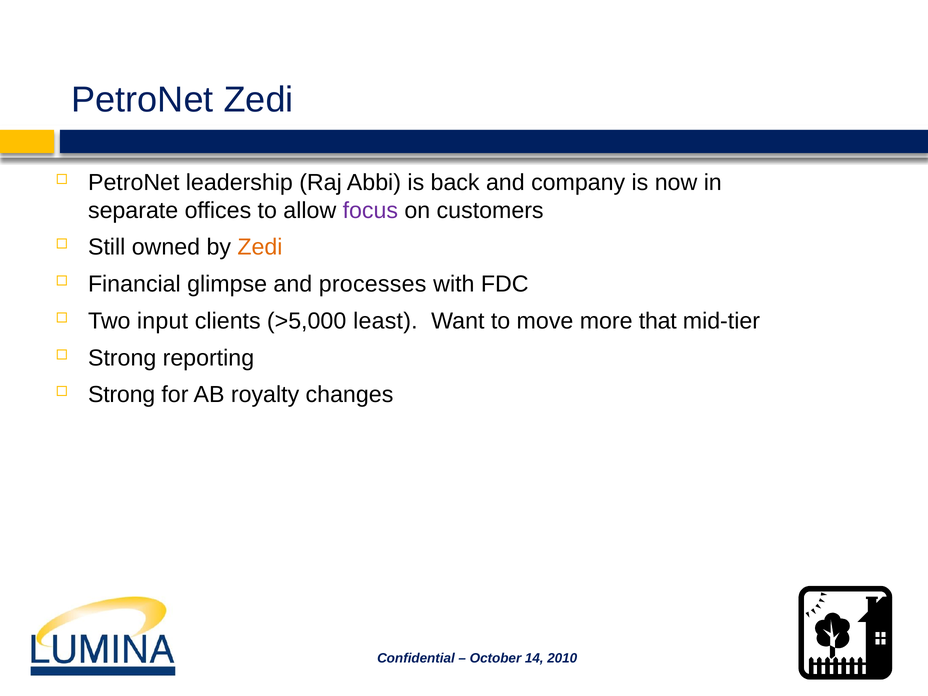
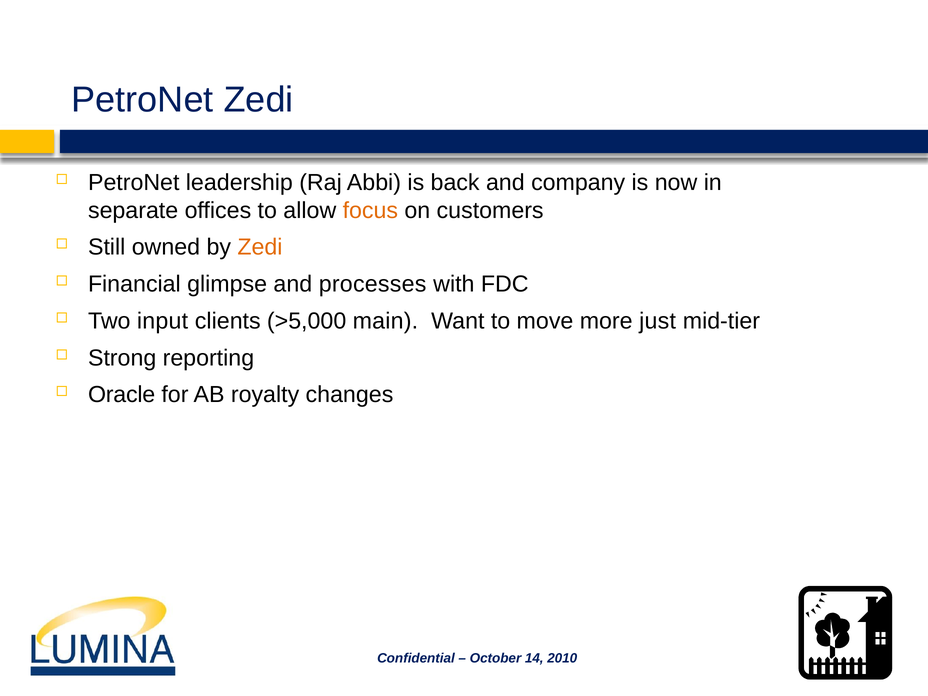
focus colour: purple -> orange
least: least -> main
that: that -> just
Strong at (122, 395): Strong -> Oracle
